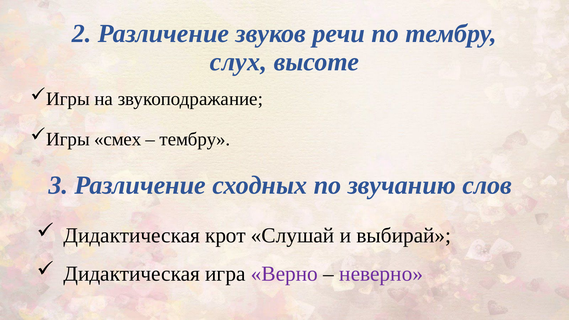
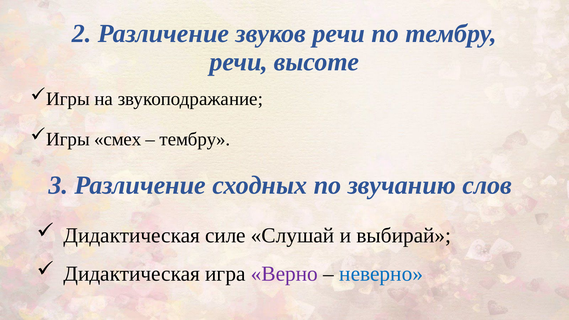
слух at (238, 62): слух -> речи
крот: крот -> силе
неверно colour: purple -> blue
